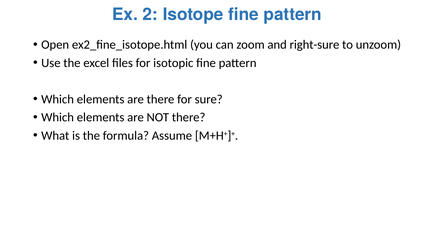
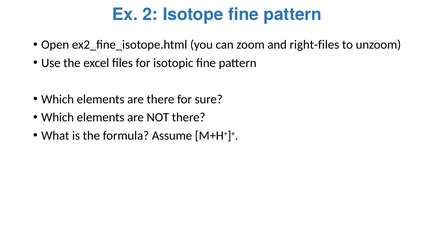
right-sure: right-sure -> right-files
